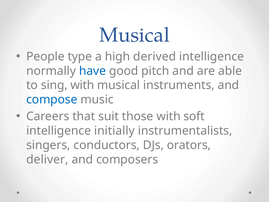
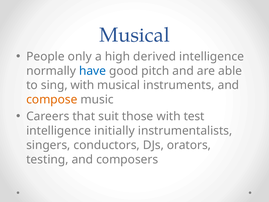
type: type -> only
compose colour: blue -> orange
soft: soft -> test
deliver: deliver -> testing
